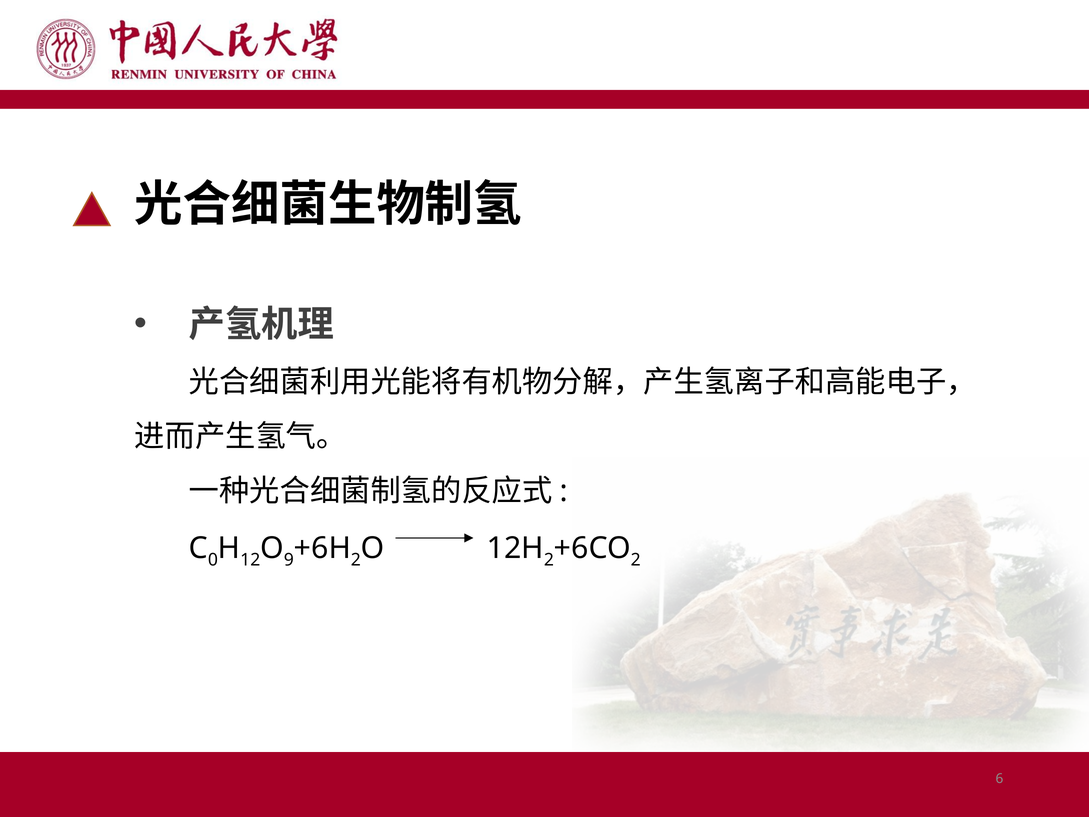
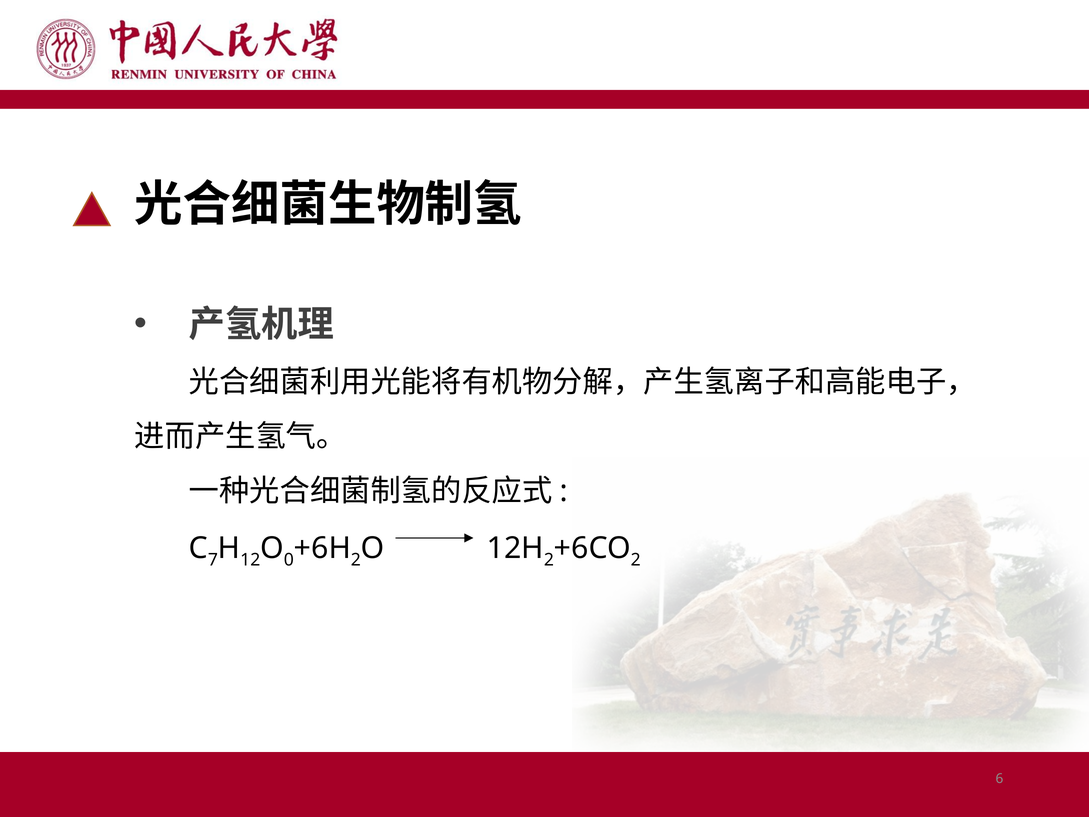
0: 0 -> 7
9: 9 -> 0
